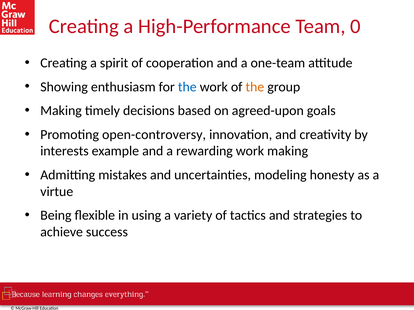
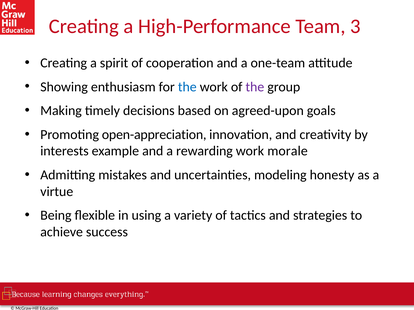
0: 0 -> 3
the at (255, 87) colour: orange -> purple
open-controversy: open-controversy -> open-appreciation
work making: making -> morale
